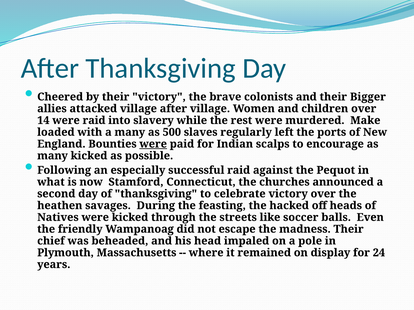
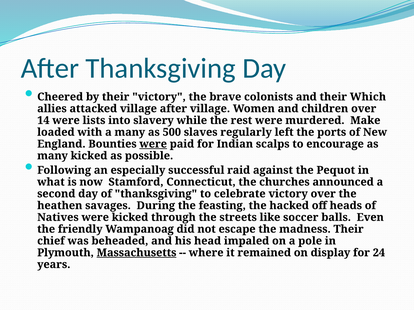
Bigger: Bigger -> Which
were raid: raid -> lists
Massachusetts underline: none -> present
